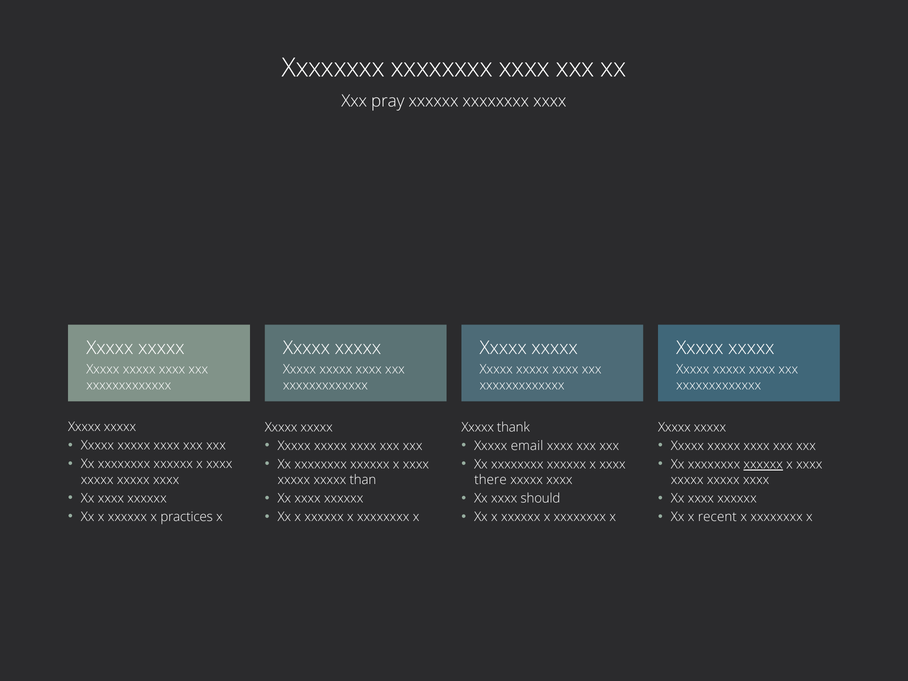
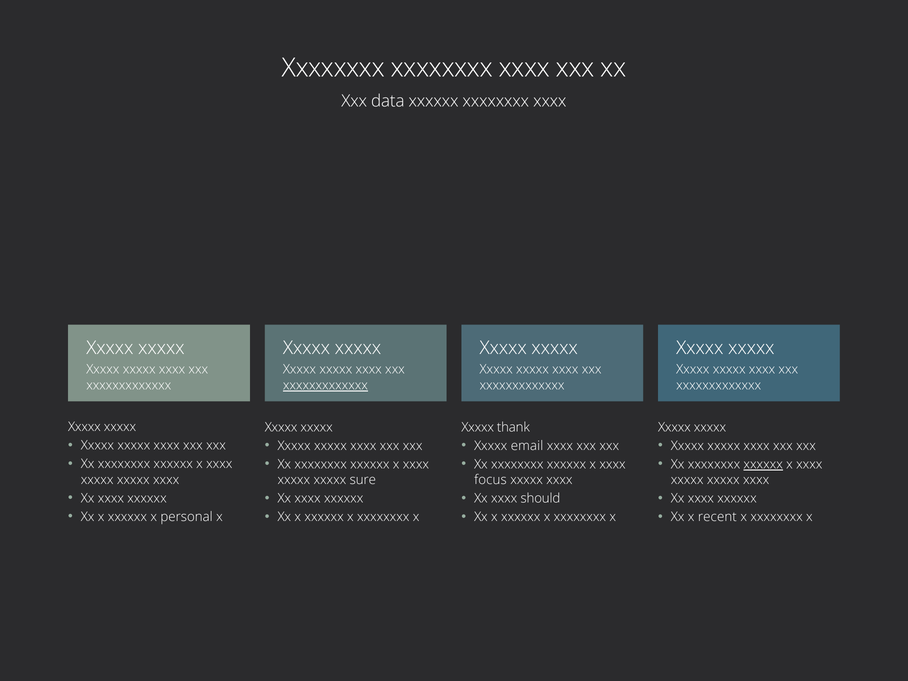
pray: pray -> data
xxxxxxxxxxxxx at (325, 385) underline: none -> present
than: than -> sure
there: there -> focus
practices: practices -> personal
